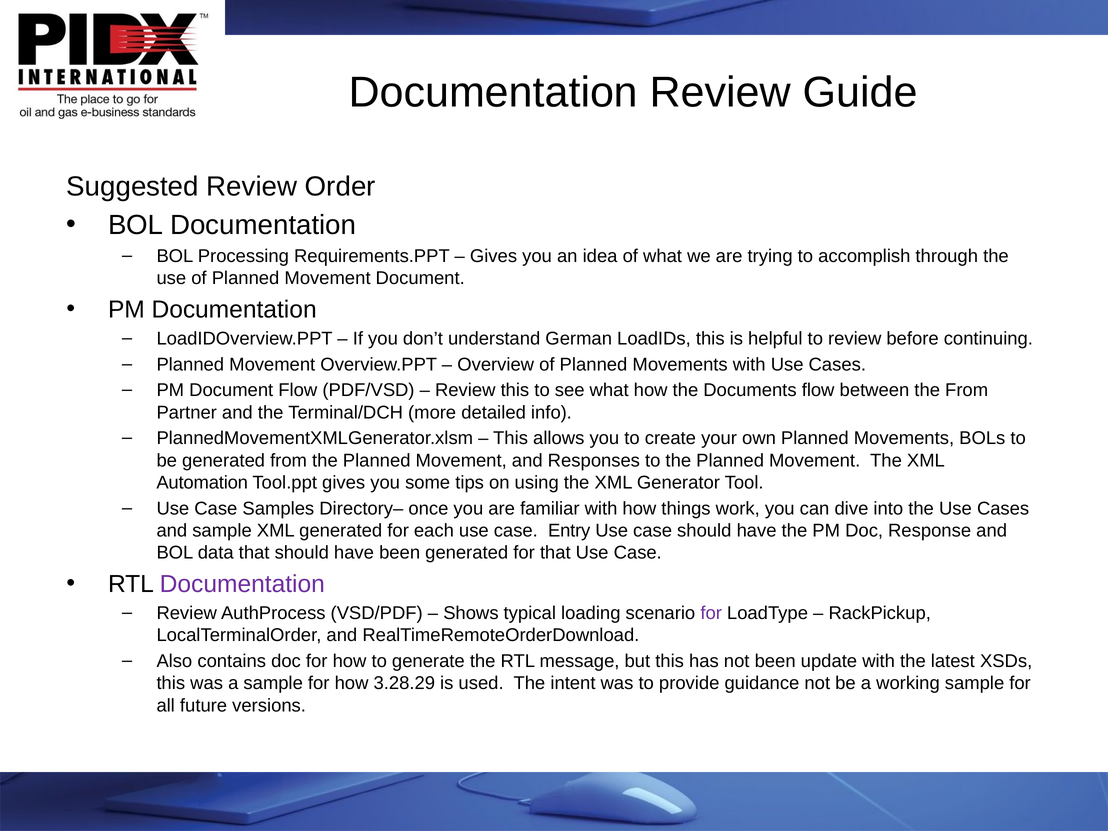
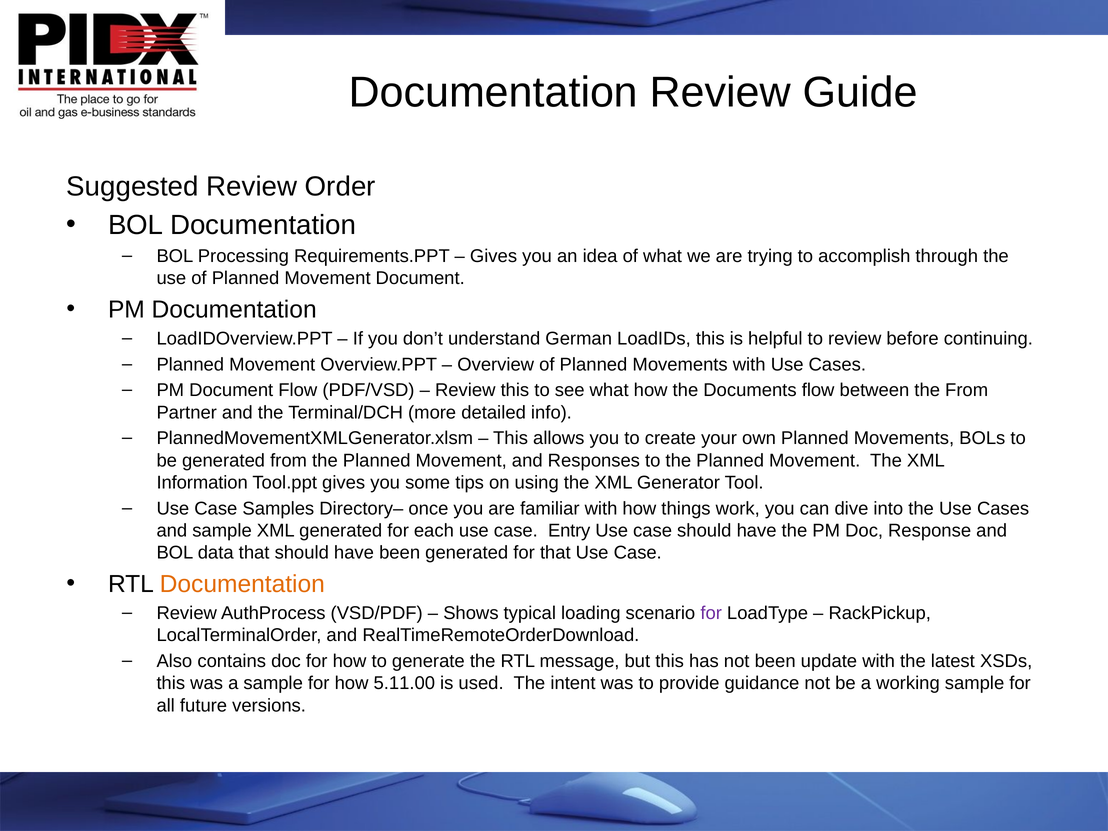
Automation: Automation -> Information
Documentation at (242, 584) colour: purple -> orange
3.28.29: 3.28.29 -> 5.11.00
